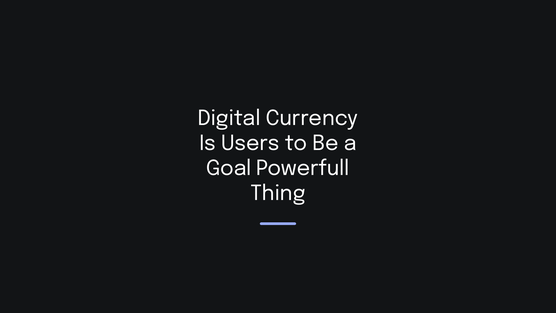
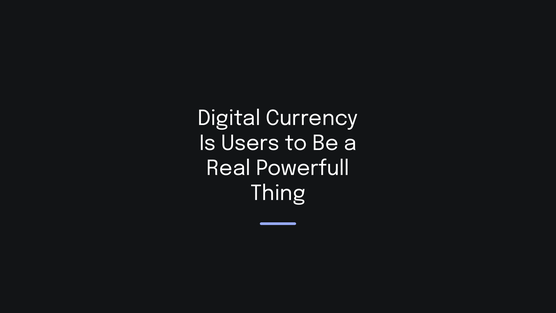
Goal: Goal -> Real
